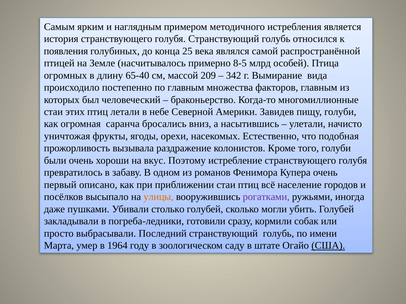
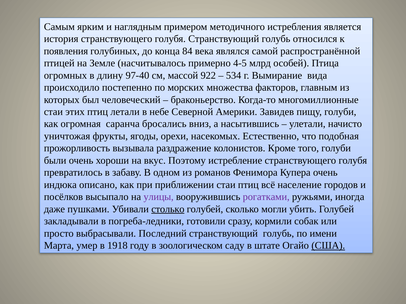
25: 25 -> 84
8-5: 8-5 -> 4-5
65-40: 65-40 -> 97-40
209: 209 -> 922
342: 342 -> 534
по главным: главным -> морских
первый: первый -> индюка
улицы colour: orange -> purple
столько underline: none -> present
1964: 1964 -> 1918
